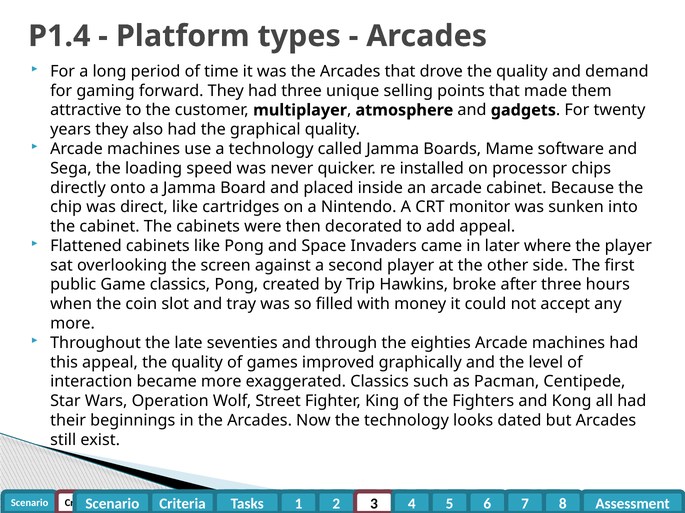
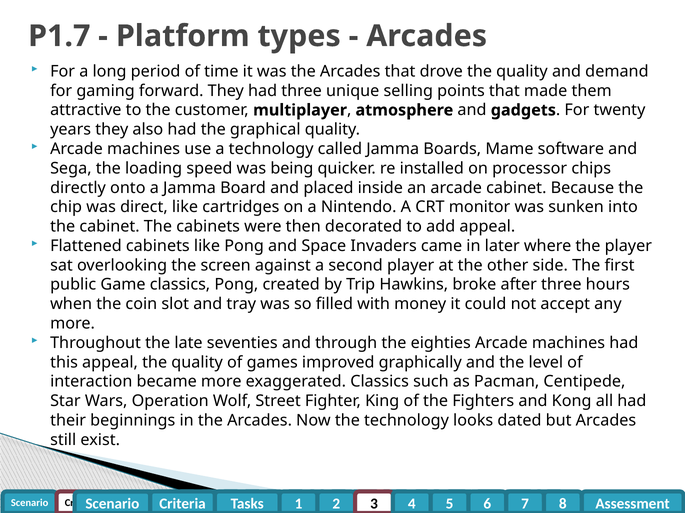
P1.4: P1.4 -> P1.7
never: never -> being
